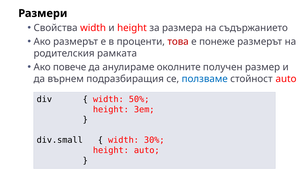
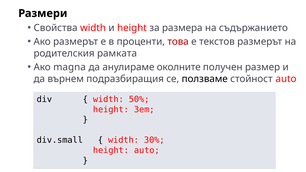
понеже: понеже -> текстов
повече: повече -> magna
ползваме colour: blue -> black
